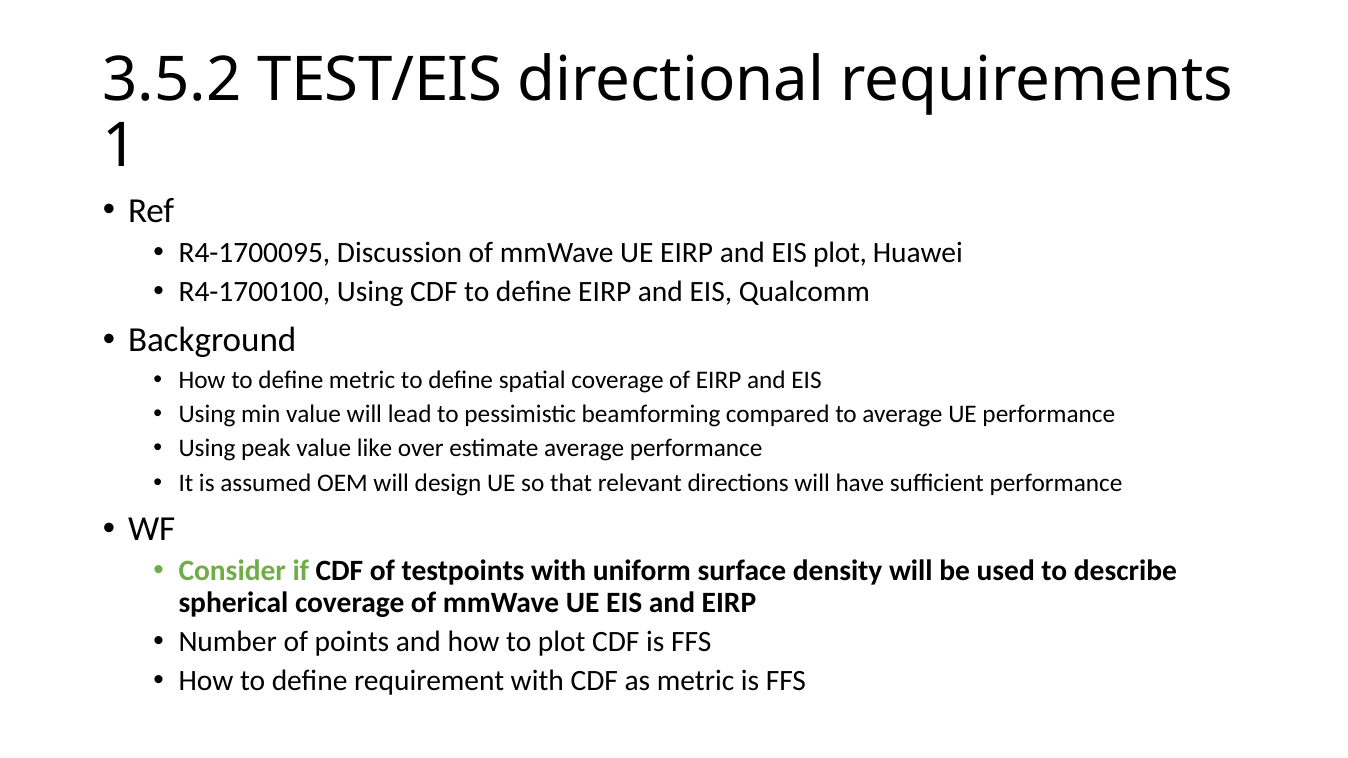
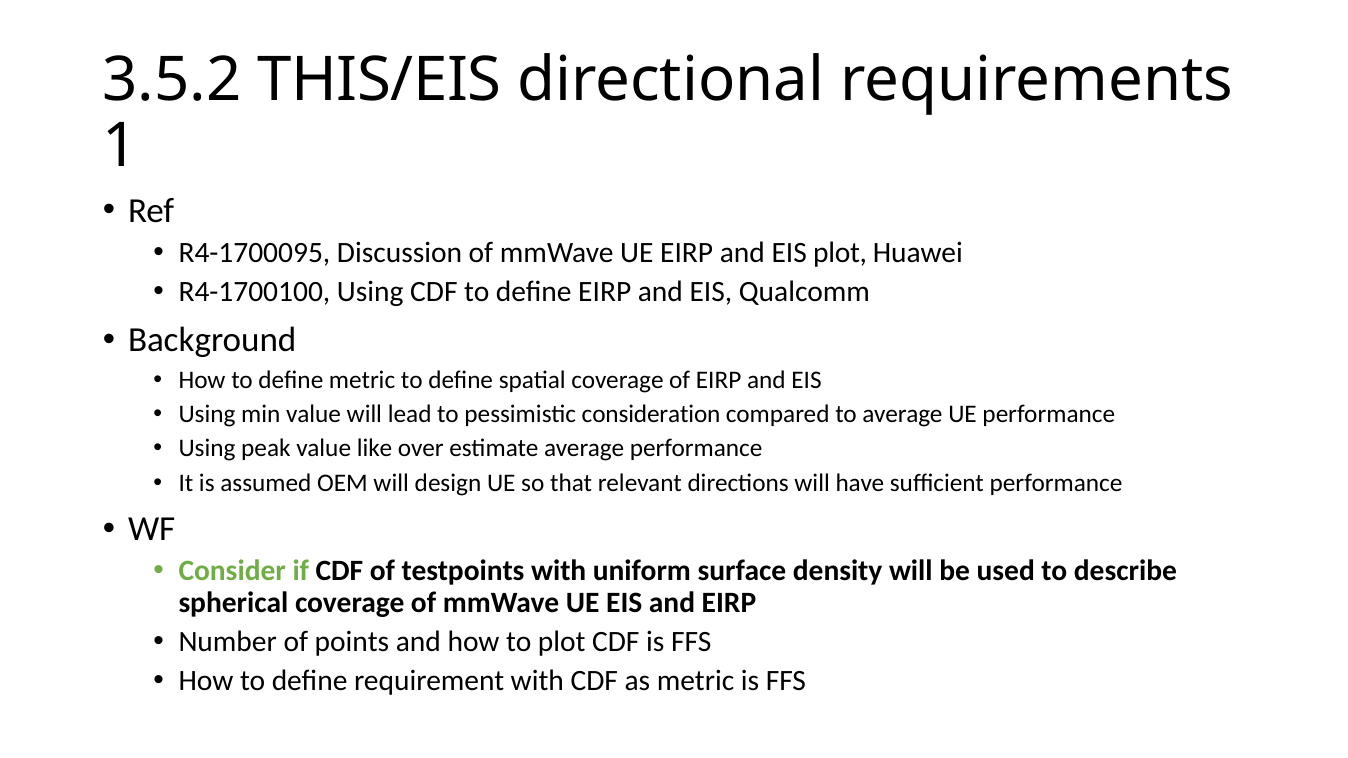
TEST/EIS: TEST/EIS -> THIS/EIS
beamforming: beamforming -> consideration
